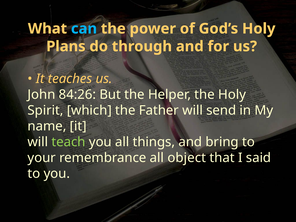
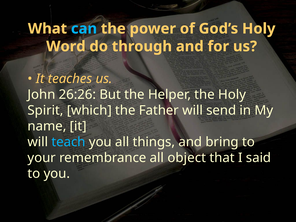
Plans: Plans -> Word
84:26: 84:26 -> 26:26
teach colour: light green -> light blue
